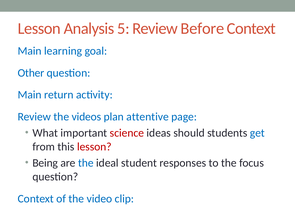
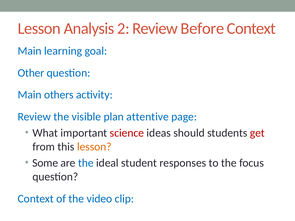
5: 5 -> 2
return: return -> others
videos: videos -> visible
get colour: blue -> red
lesson at (94, 147) colour: red -> orange
Being: Being -> Some
